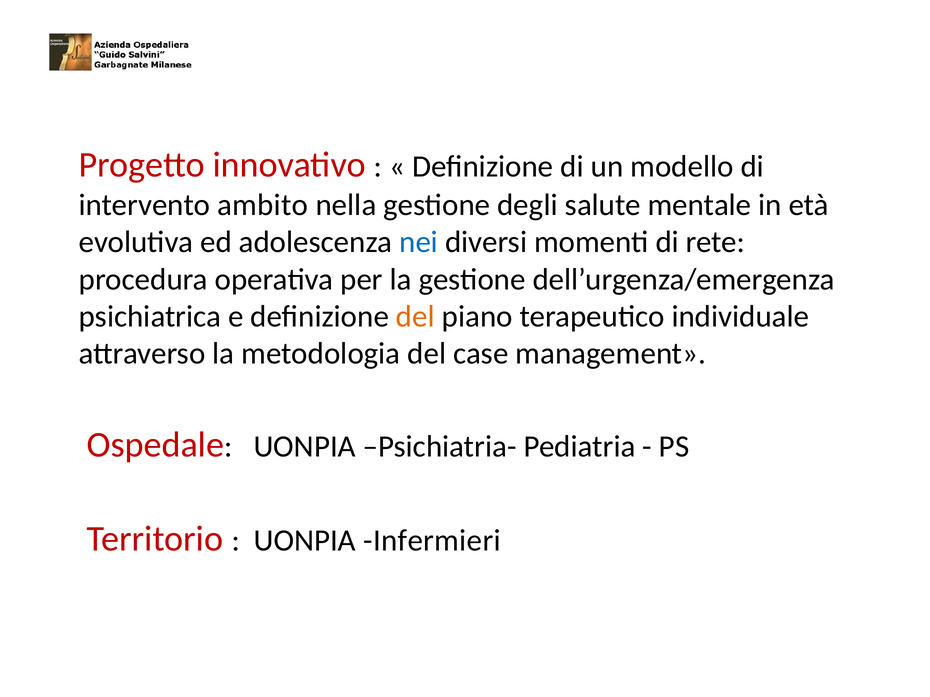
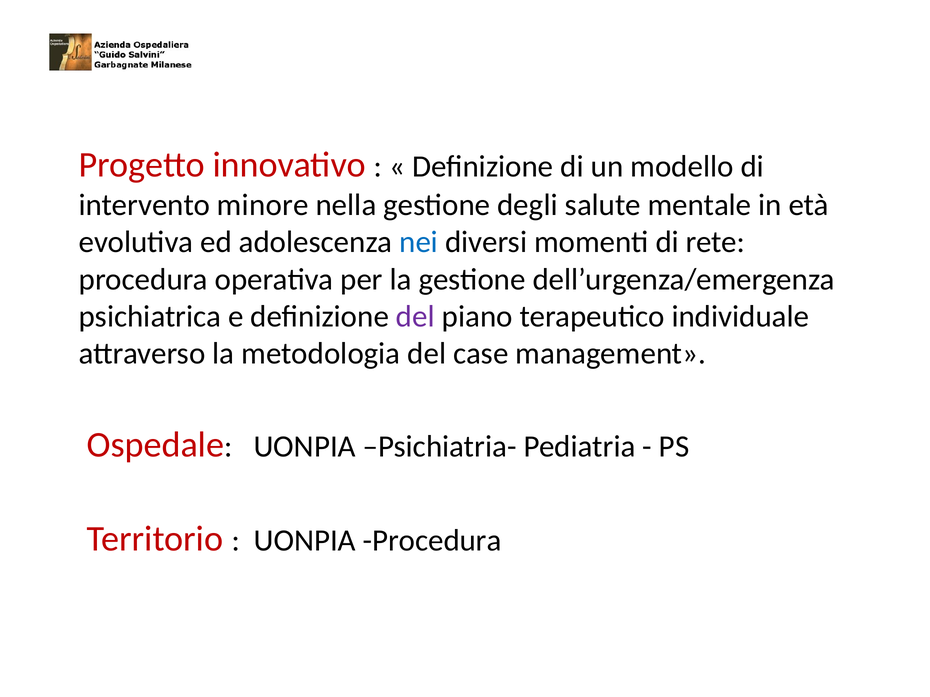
ambito: ambito -> minore
del at (415, 317) colour: orange -> purple
UONPIA Infermieri: Infermieri -> Procedura
